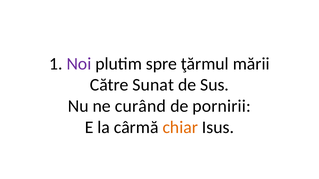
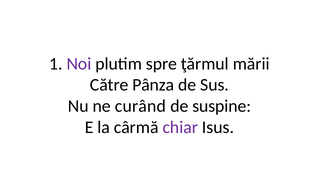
Sunat: Sunat -> Pânza
pornirii: pornirii -> suspine
chiar colour: orange -> purple
